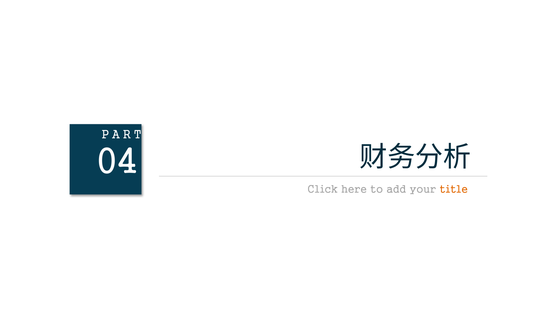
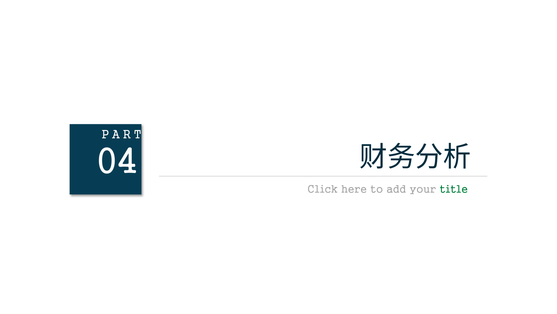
title colour: orange -> green
